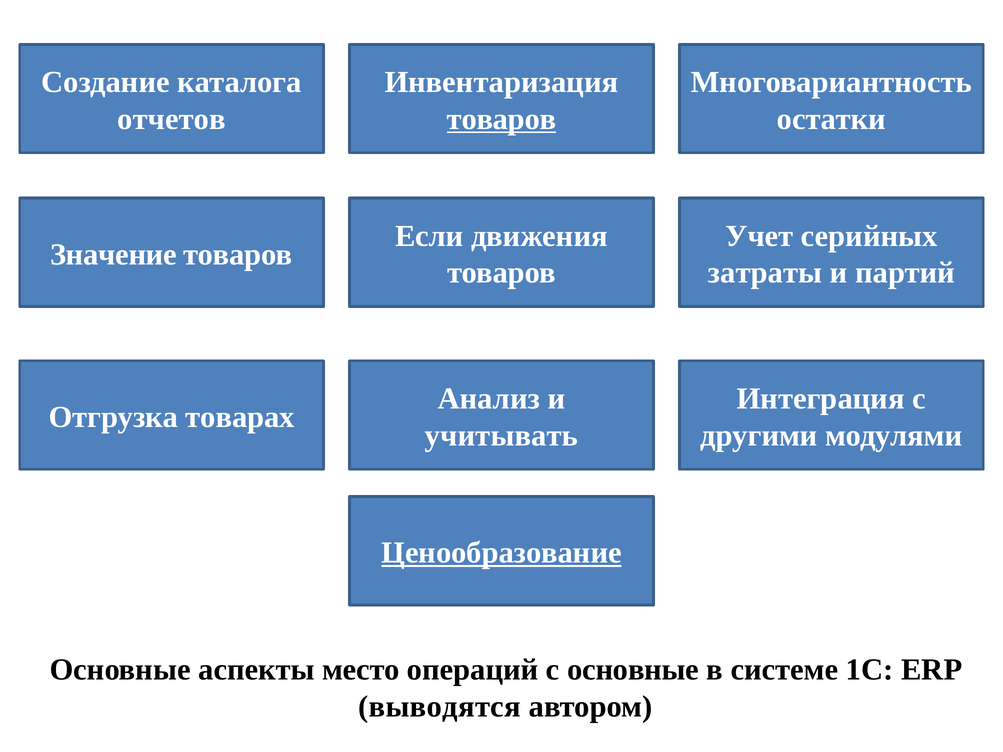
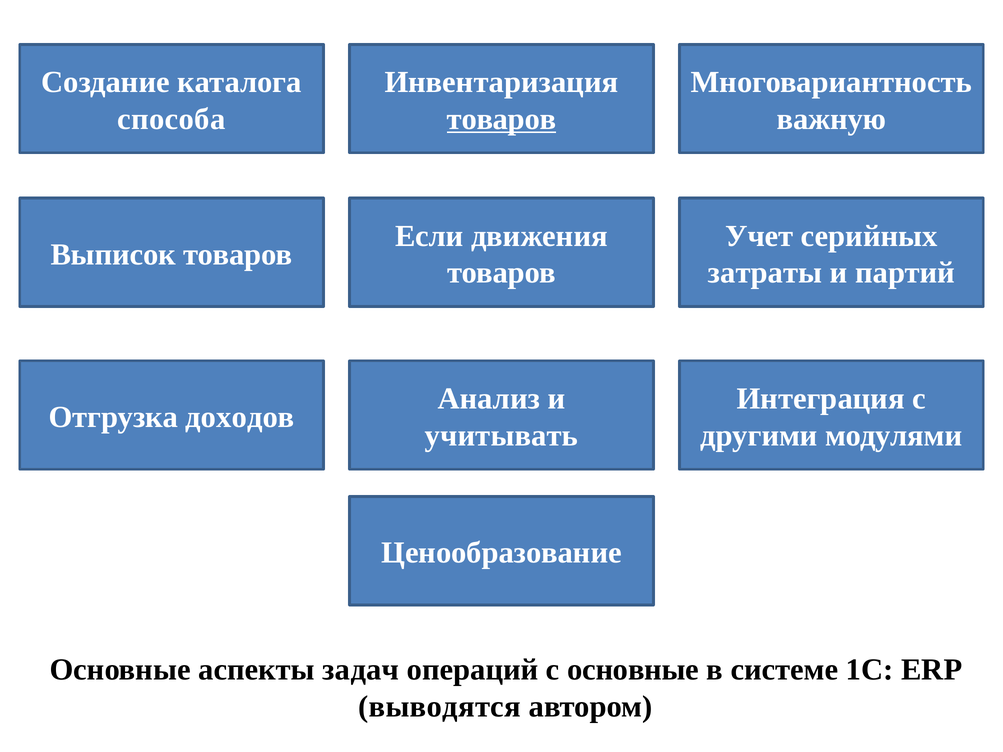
отчетов: отчетов -> способа
остатки: остатки -> важную
Значение: Значение -> Выписок
товарах: товарах -> доходов
Ценообразование underline: present -> none
место: место -> задач
